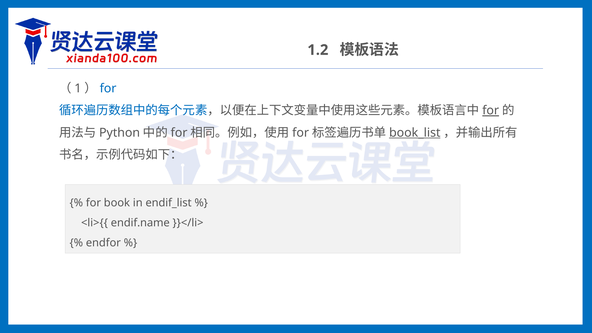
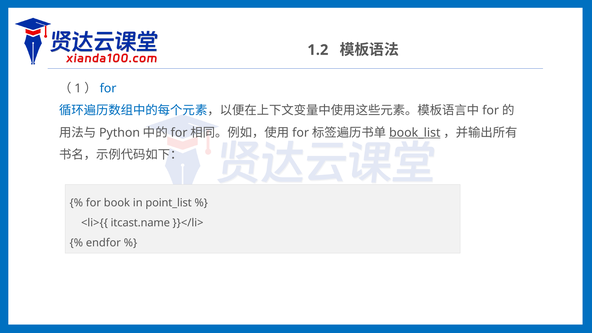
for at (491, 111) underline: present -> none
endif_list: endif_list -> point_list
endif.name: endif.name -> itcast.name
